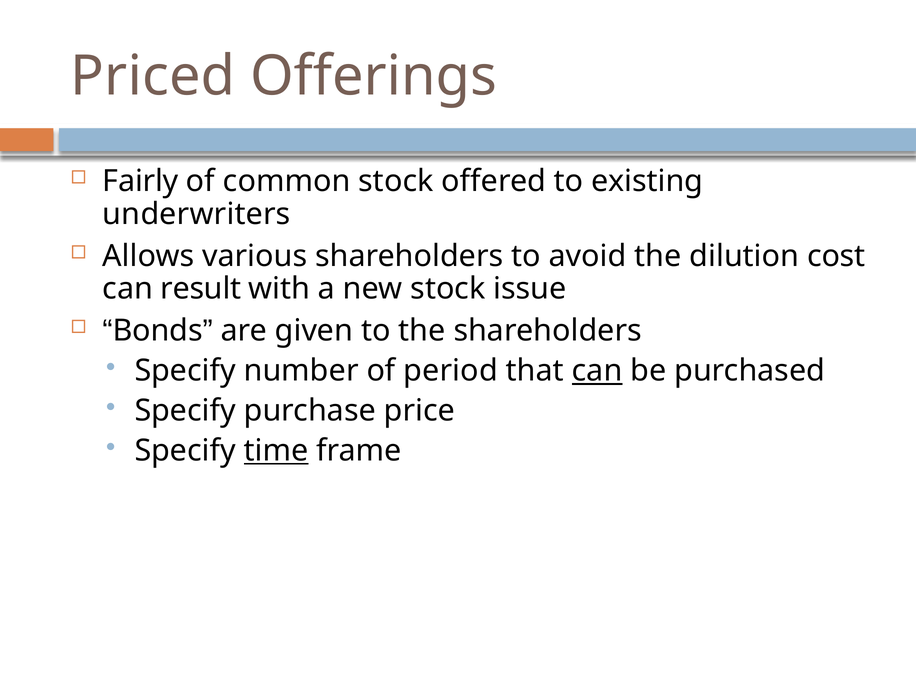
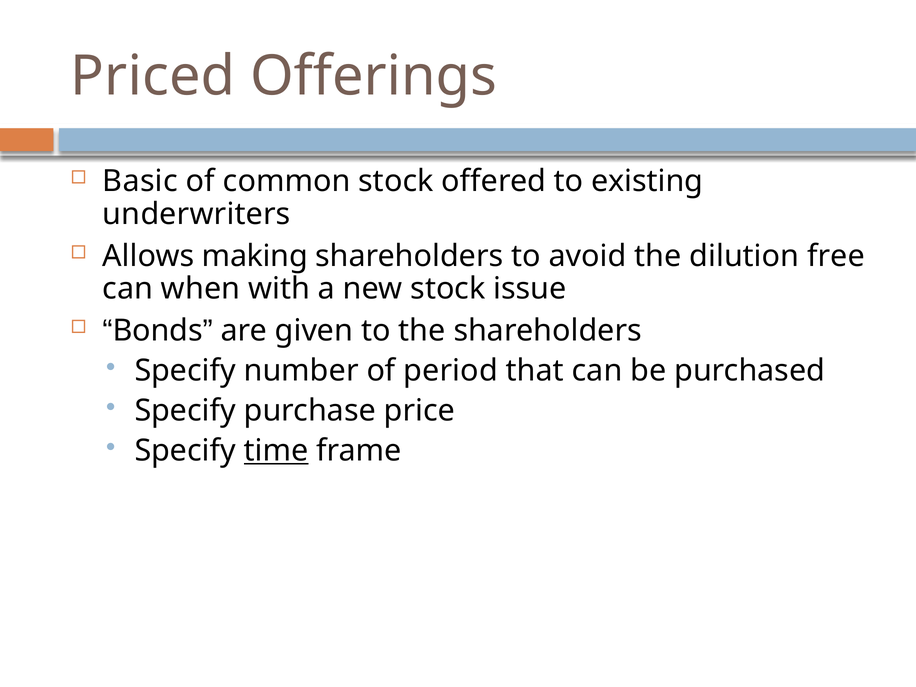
Fairly: Fairly -> Basic
various: various -> making
cost: cost -> free
result: result -> when
can at (597, 371) underline: present -> none
